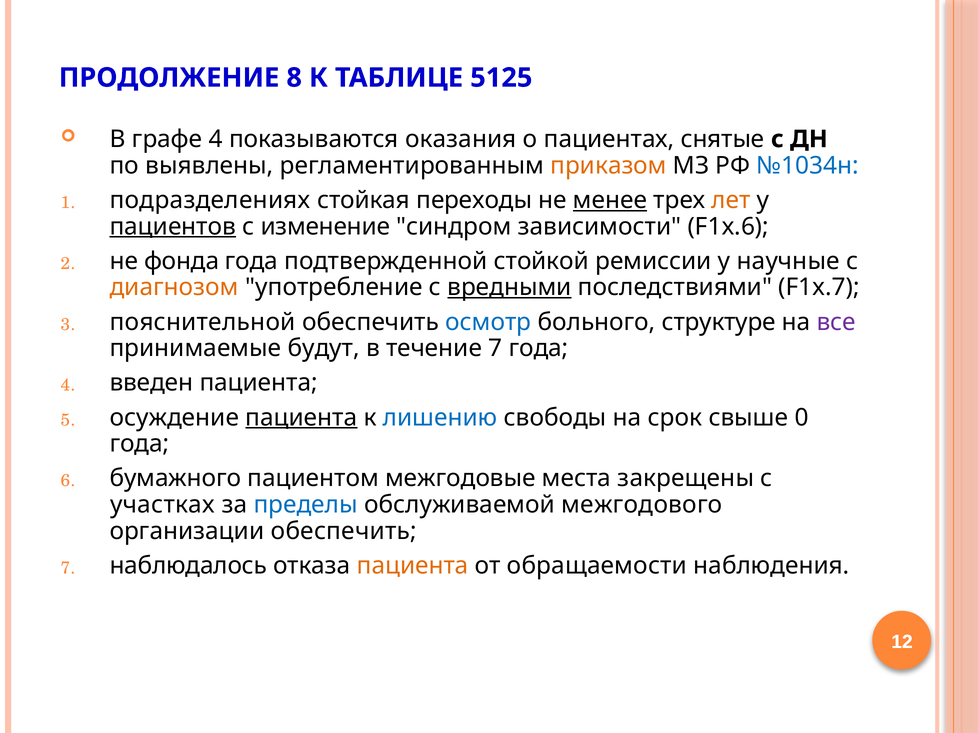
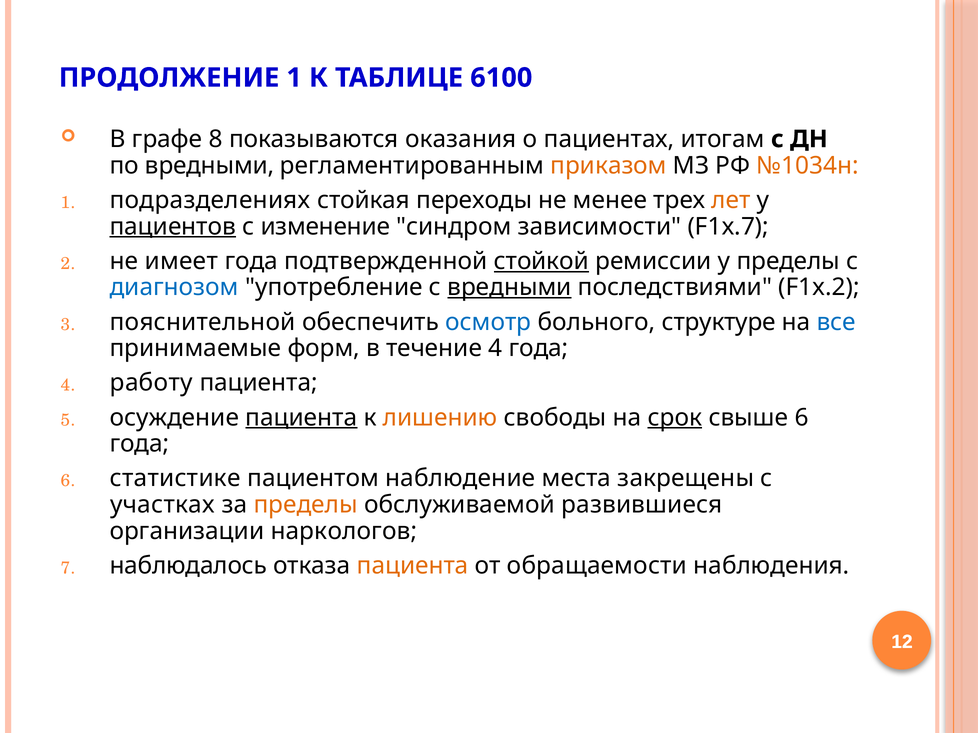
ПРОДОЛЖЕНИЕ 8: 8 -> 1
5125: 5125 -> 6100
графе 4: 4 -> 8
снятые: снятые -> итогам
по выявлены: выявлены -> вредными
№1034н colour: blue -> orange
менее underline: present -> none
F1x.6: F1x.6 -> F1x.7
фонда: фонда -> имеет
стойкой underline: none -> present
у научные: научные -> пределы
диагнозом colour: orange -> blue
F1x.7: F1x.7 -> F1x.2
все colour: purple -> blue
будут: будут -> форм
течение 7: 7 -> 4
введен: введен -> работу
лишению colour: blue -> orange
срок underline: none -> present
свыше 0: 0 -> 6
бумажного: бумажного -> статистике
межгодовые: межгодовые -> наблюдение
пределы at (306, 505) colour: blue -> orange
межгодового: межгодового -> развившиеся
организации обеспечить: обеспечить -> наркологов
